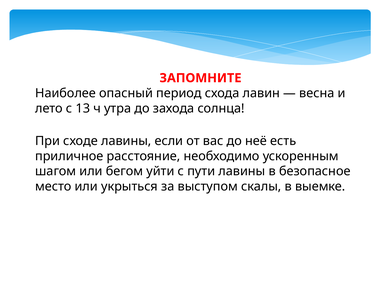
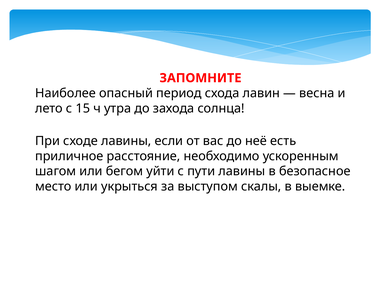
13: 13 -> 15
